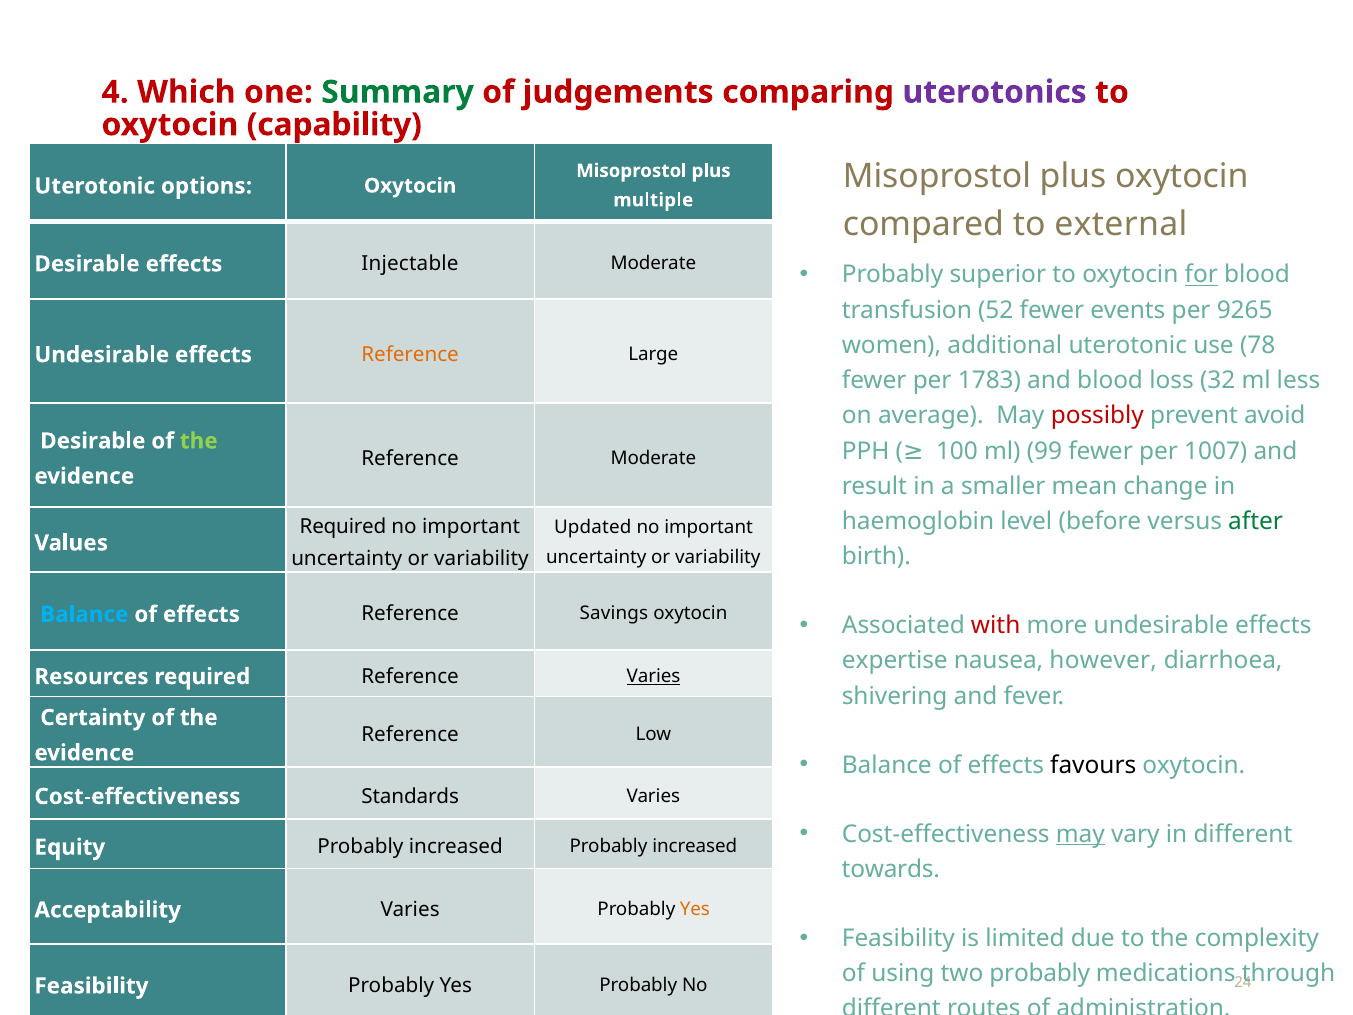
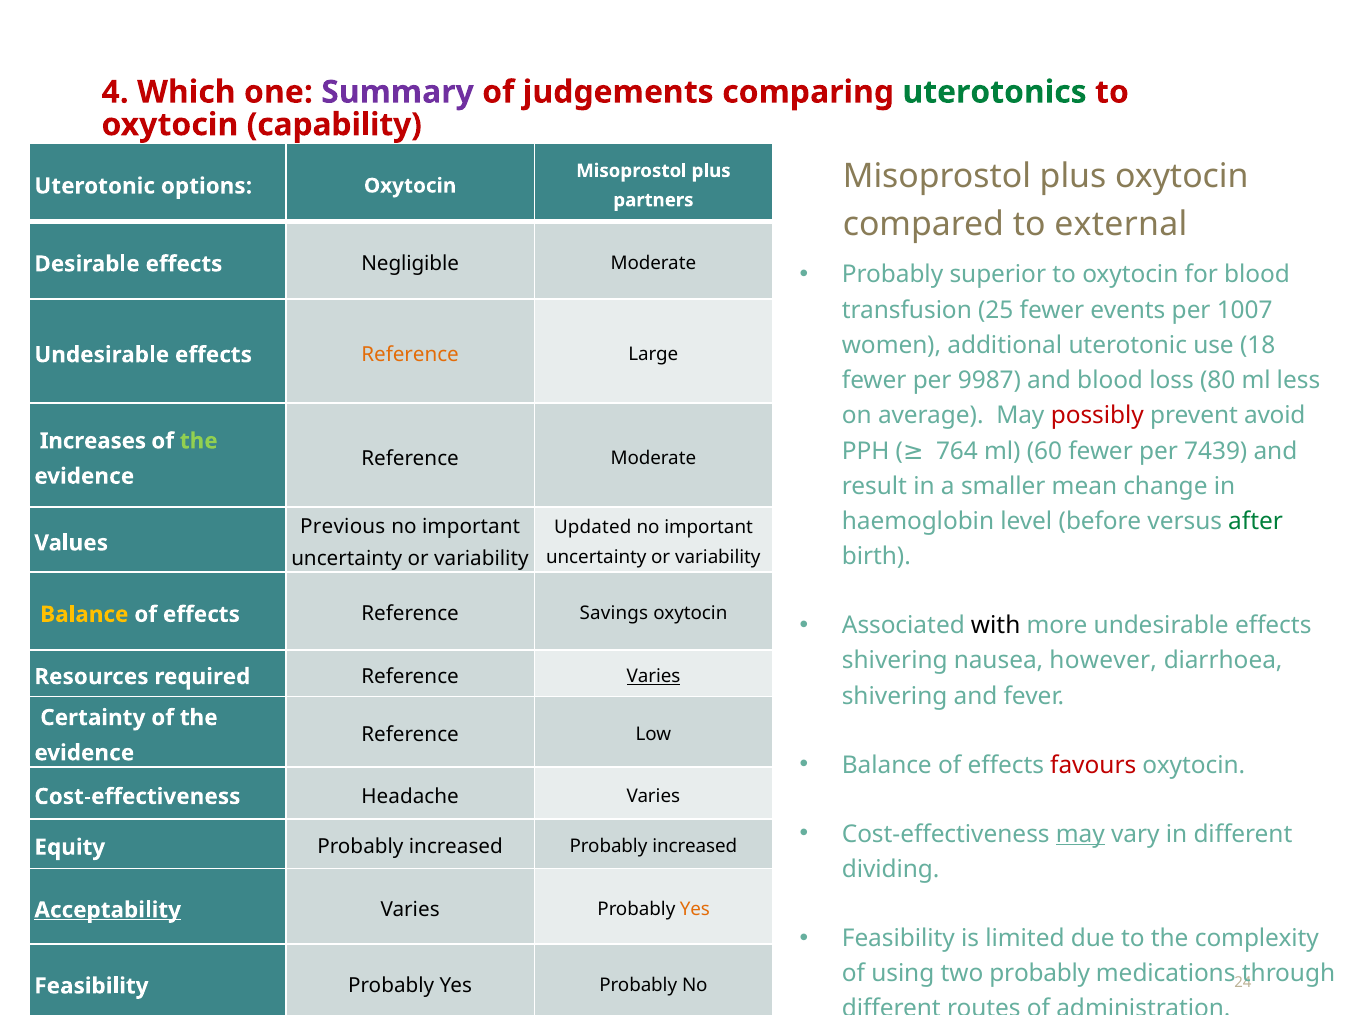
Summary colour: green -> purple
uterotonics colour: purple -> green
multiple: multiple -> partners
Injectable: Injectable -> Negligible
for underline: present -> none
52: 52 -> 25
9265: 9265 -> 1007
78: 78 -> 18
1783: 1783 -> 9987
32: 32 -> 80
Desirable at (93, 441): Desirable -> Increases
100: 100 -> 764
99: 99 -> 60
1007: 1007 -> 7439
Required at (343, 526): Required -> Previous
Balance at (84, 614) colour: light blue -> yellow
with colour: red -> black
expertise at (895, 661): expertise -> shivering
favours colour: black -> red
Standards: Standards -> Headache
towards: towards -> dividing
Acceptability underline: none -> present
